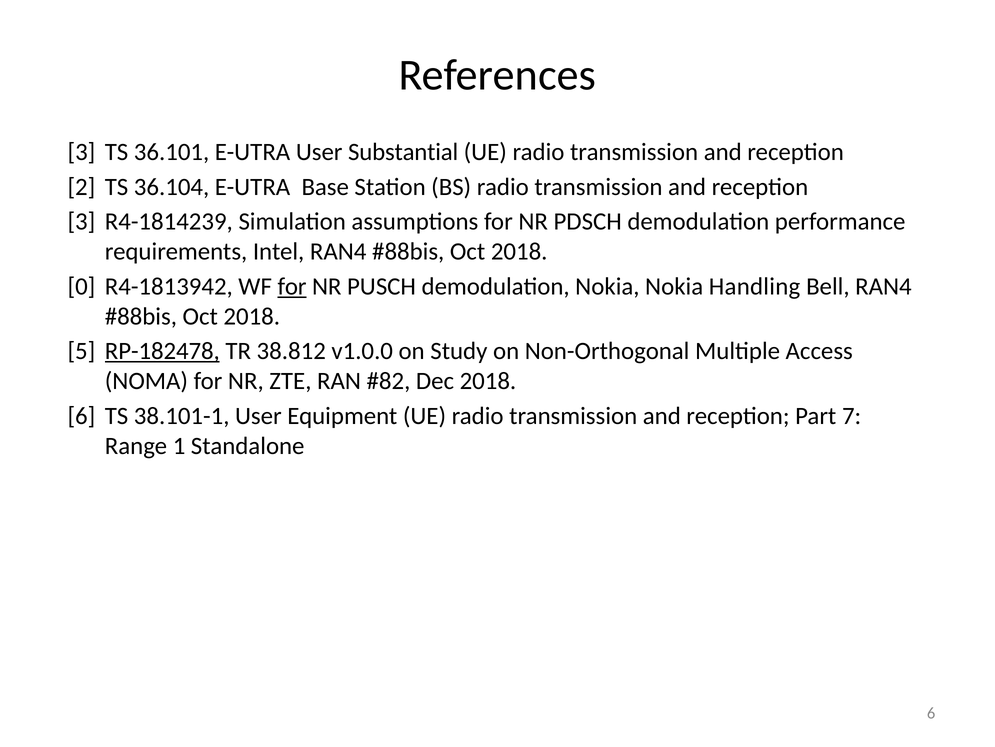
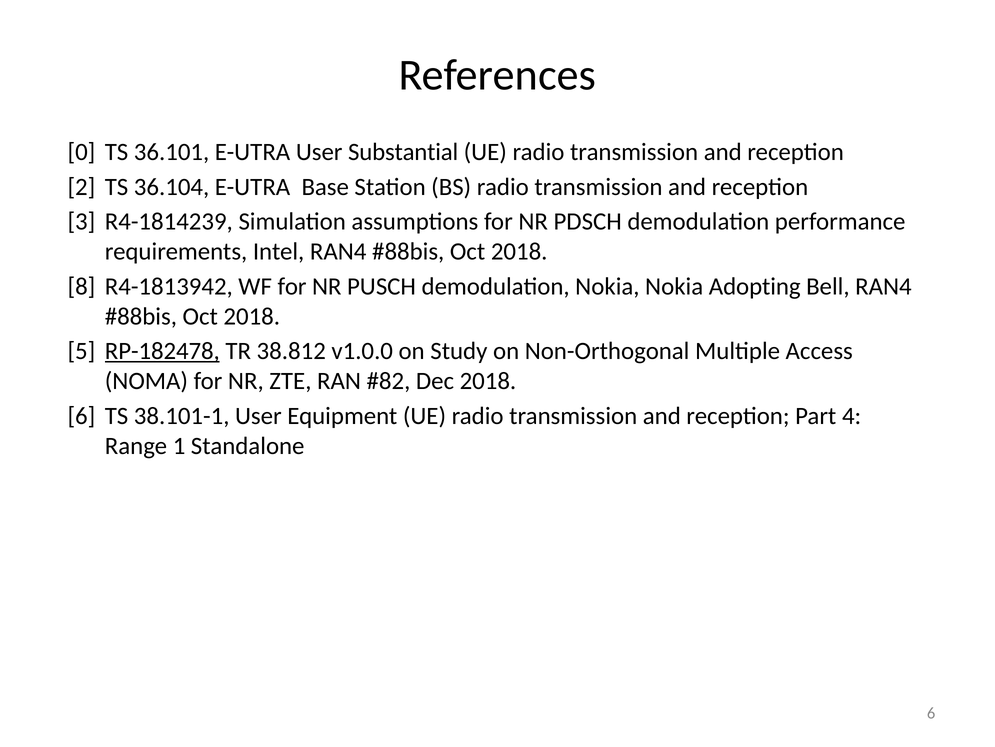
3 at (81, 152): 3 -> 0
0: 0 -> 8
for at (292, 286) underline: present -> none
Handling: Handling -> Adopting
7: 7 -> 4
